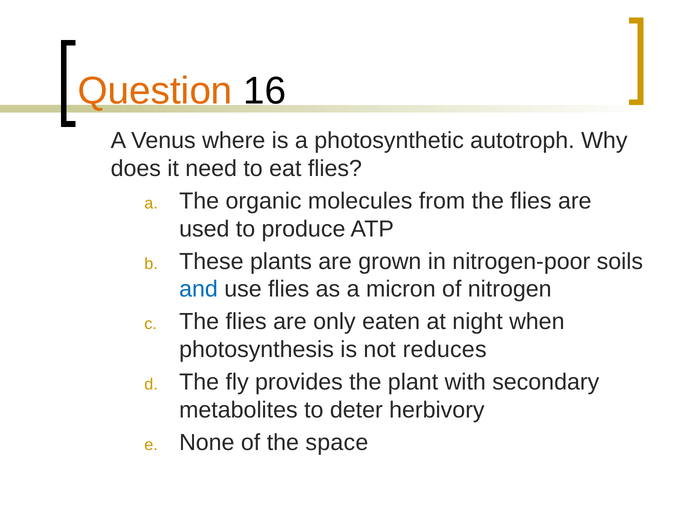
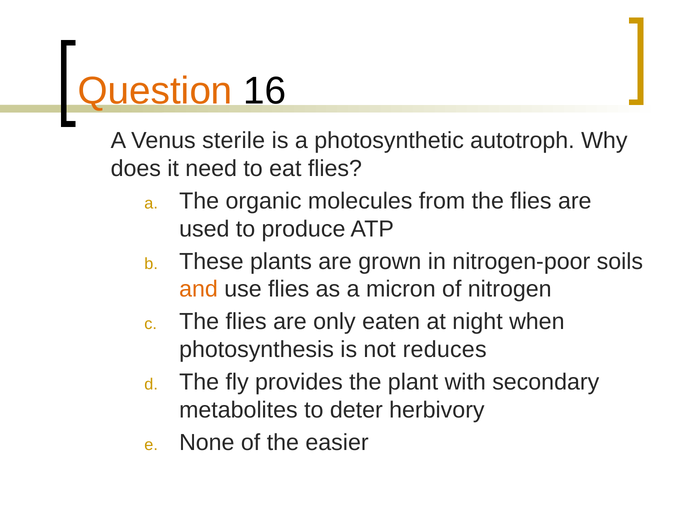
where: where -> sterile
and colour: blue -> orange
space: space -> easier
